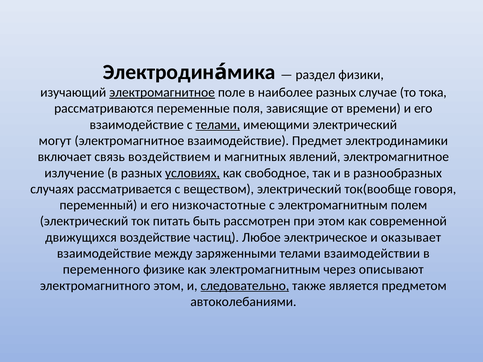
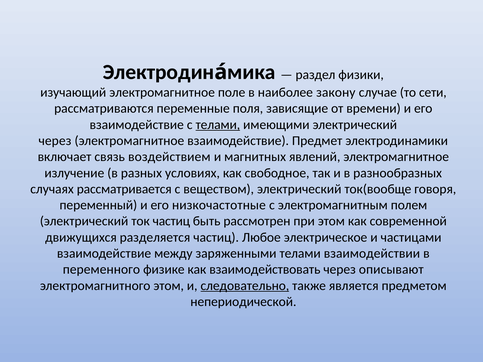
электромагнитное at (162, 93) underline: present -> none
наиболее разных: разных -> закону
тока: тока -> сети
могут at (55, 141): могут -> через
условиях underline: present -> none
ток питать: питать -> частиц
воздействие: воздействие -> разделяется
оказывает: оказывает -> частицами
как электромагнитным: электромагнитным -> взаимодействовать
автоколебаниями: автоколебаниями -> непериодической
